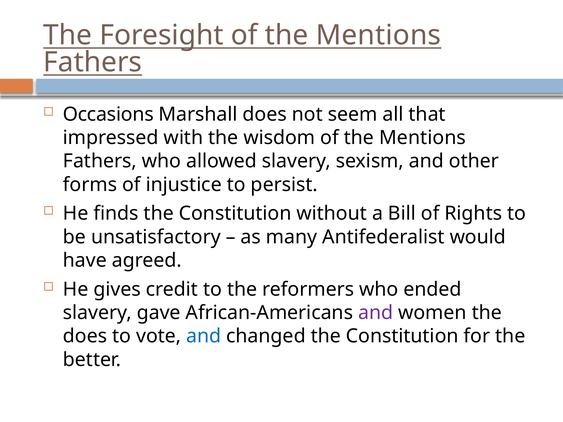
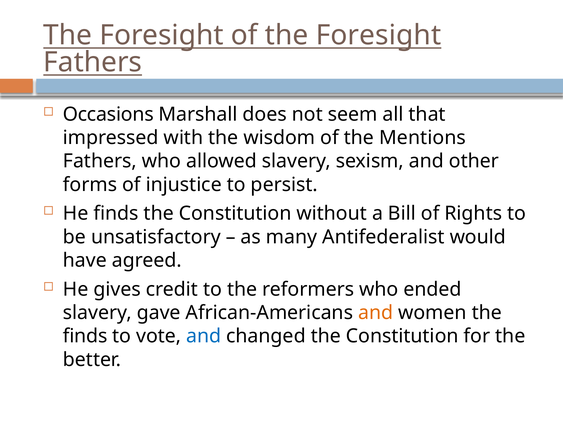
Foresight of the Mentions: Mentions -> Foresight
and at (376, 313) colour: purple -> orange
does at (85, 336): does -> finds
